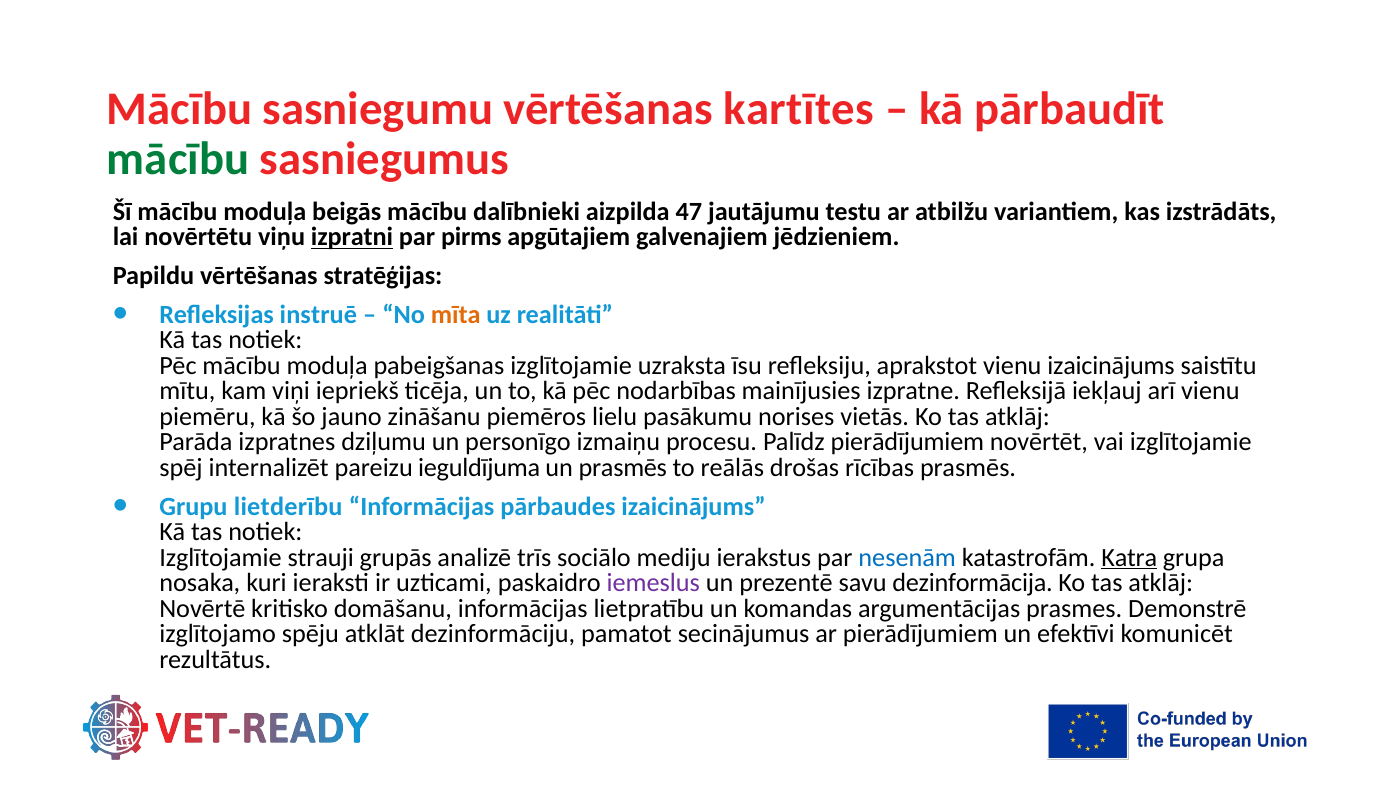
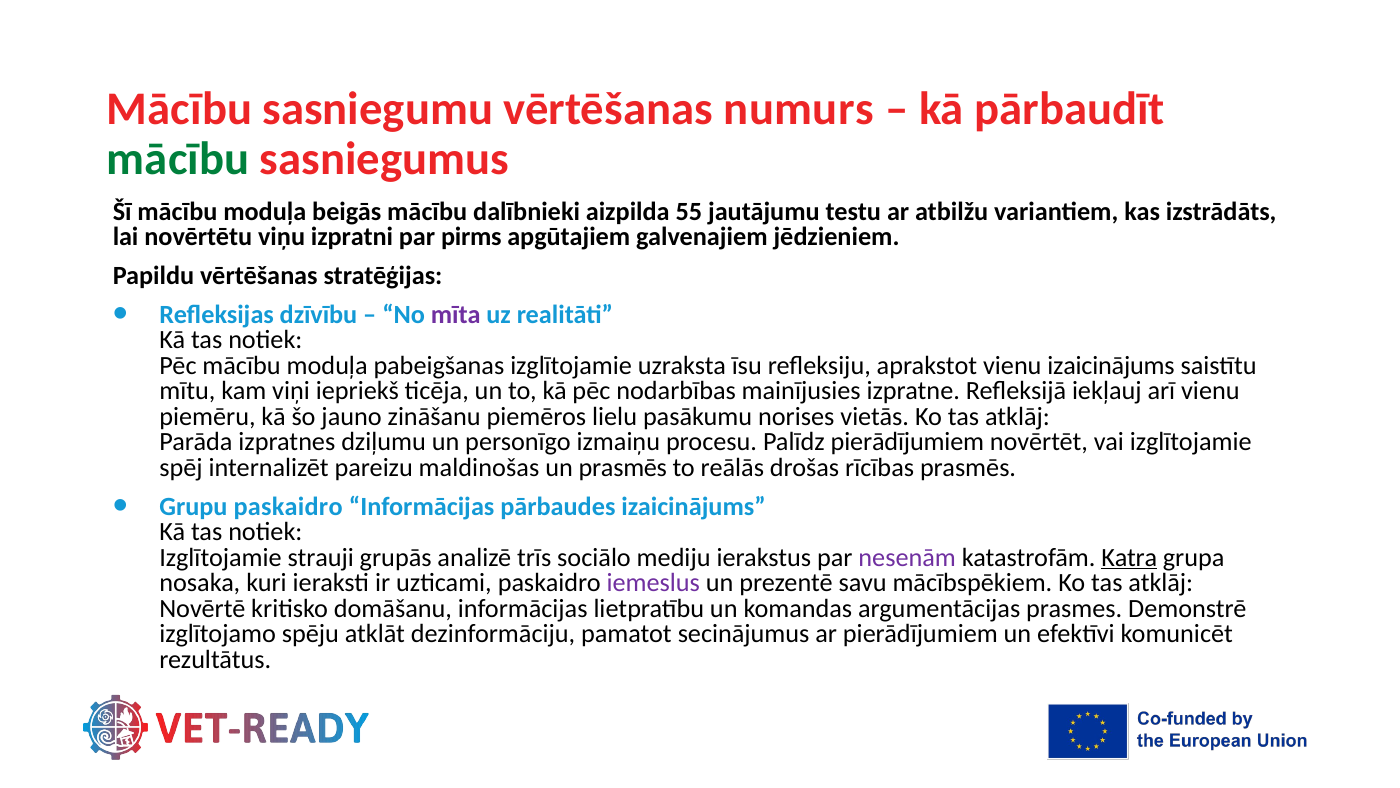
kartītes: kartītes -> numurs
47: 47 -> 55
izpratni underline: present -> none
instruē: instruē -> dzīvību
mīta colour: orange -> purple
ieguldījuma: ieguldījuma -> maldinošas
Grupu lietderību: lietderību -> paskaidro
nesenām colour: blue -> purple
dezinformācija: dezinformācija -> mācībspēkiem
